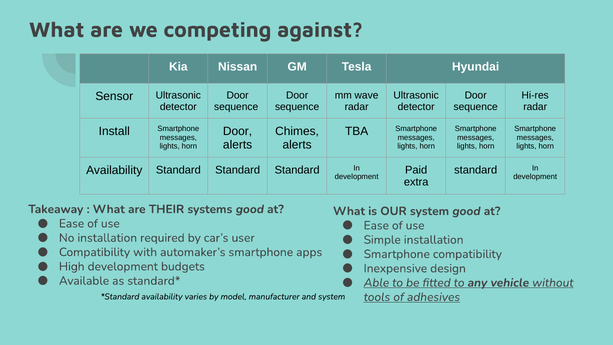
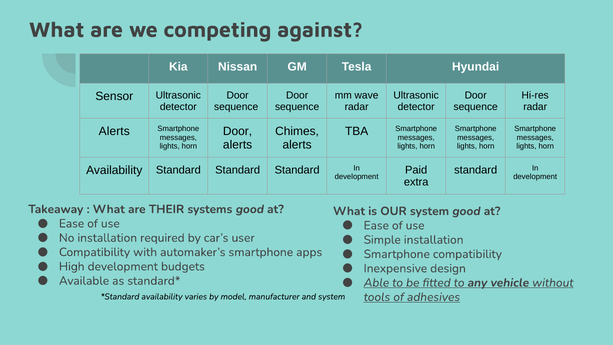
Install at (114, 131): Install -> Alerts
